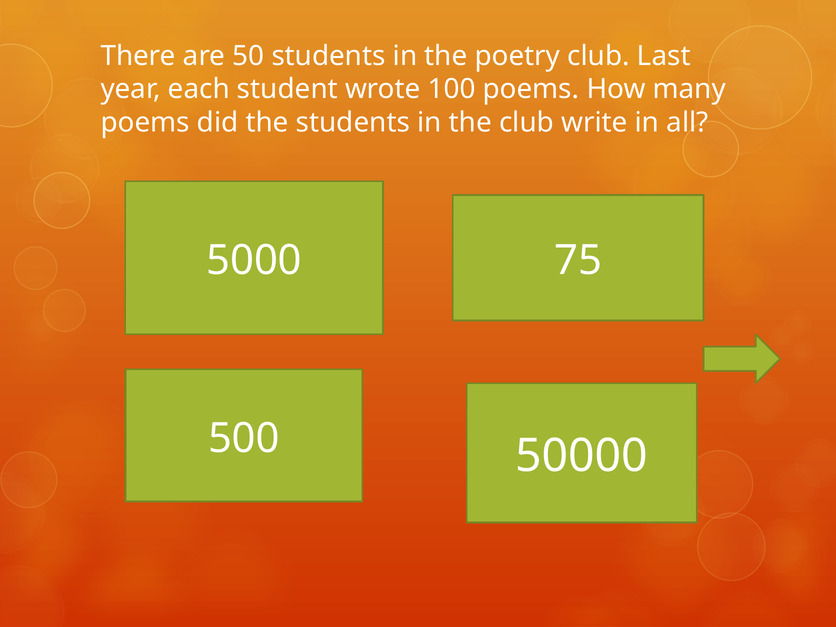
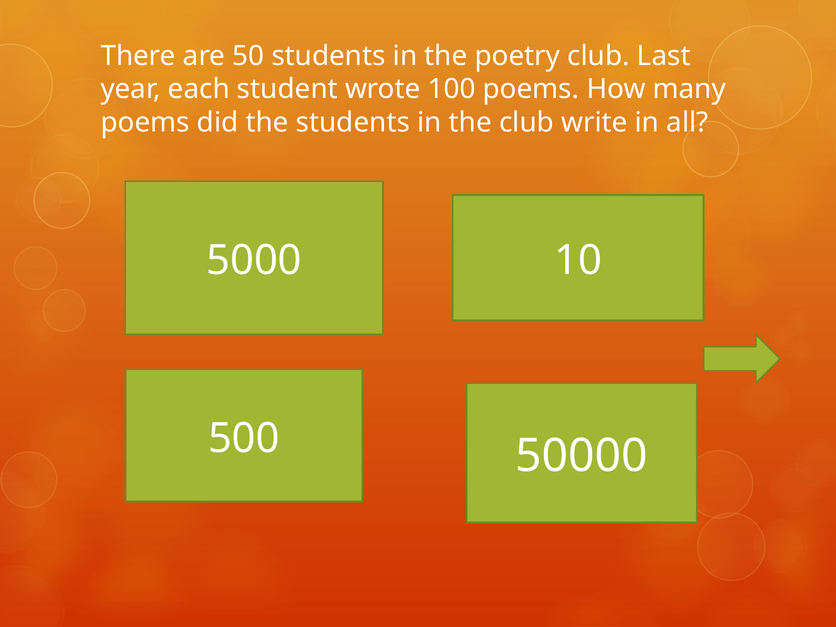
75: 75 -> 10
